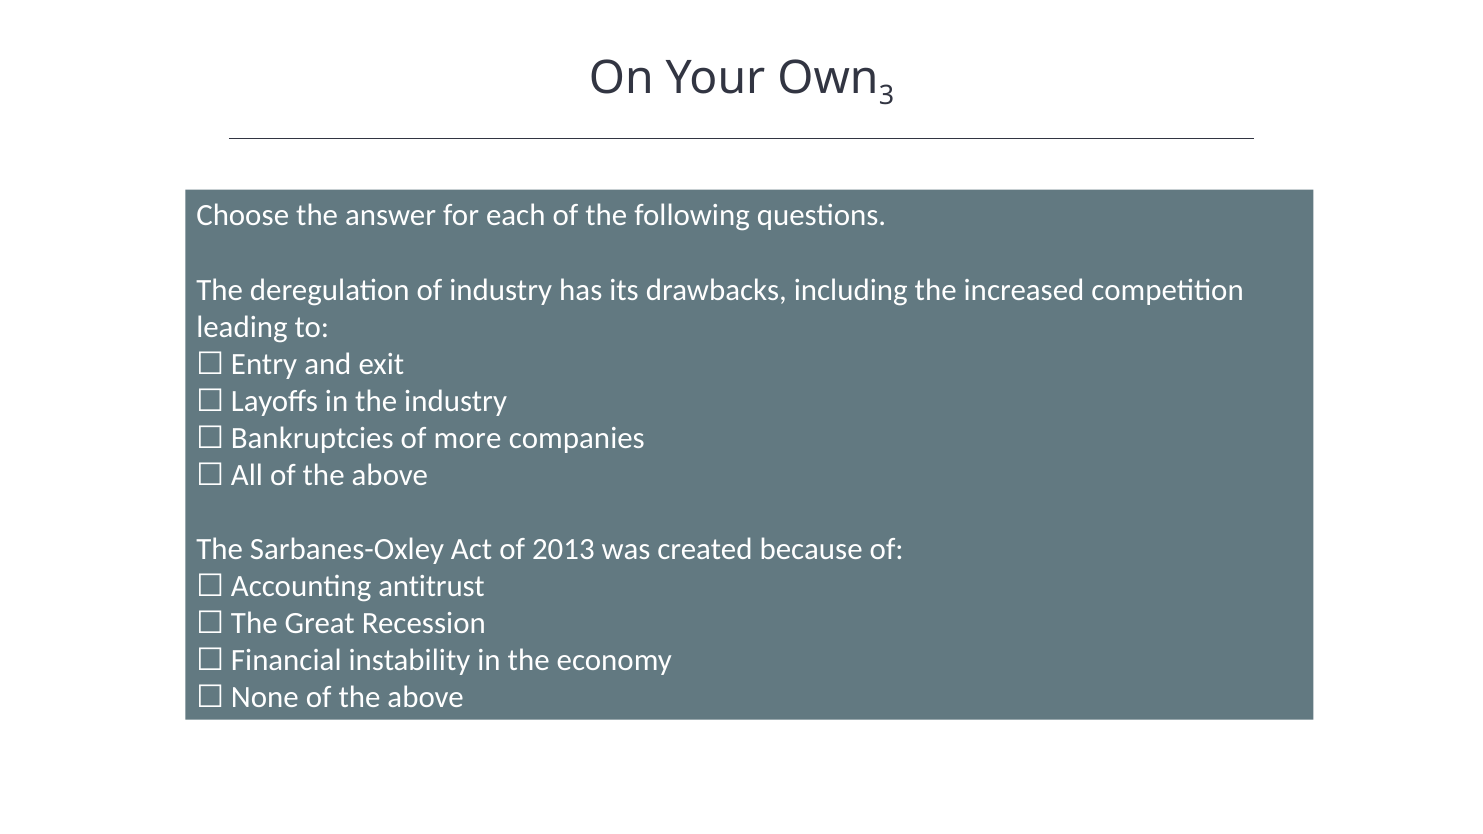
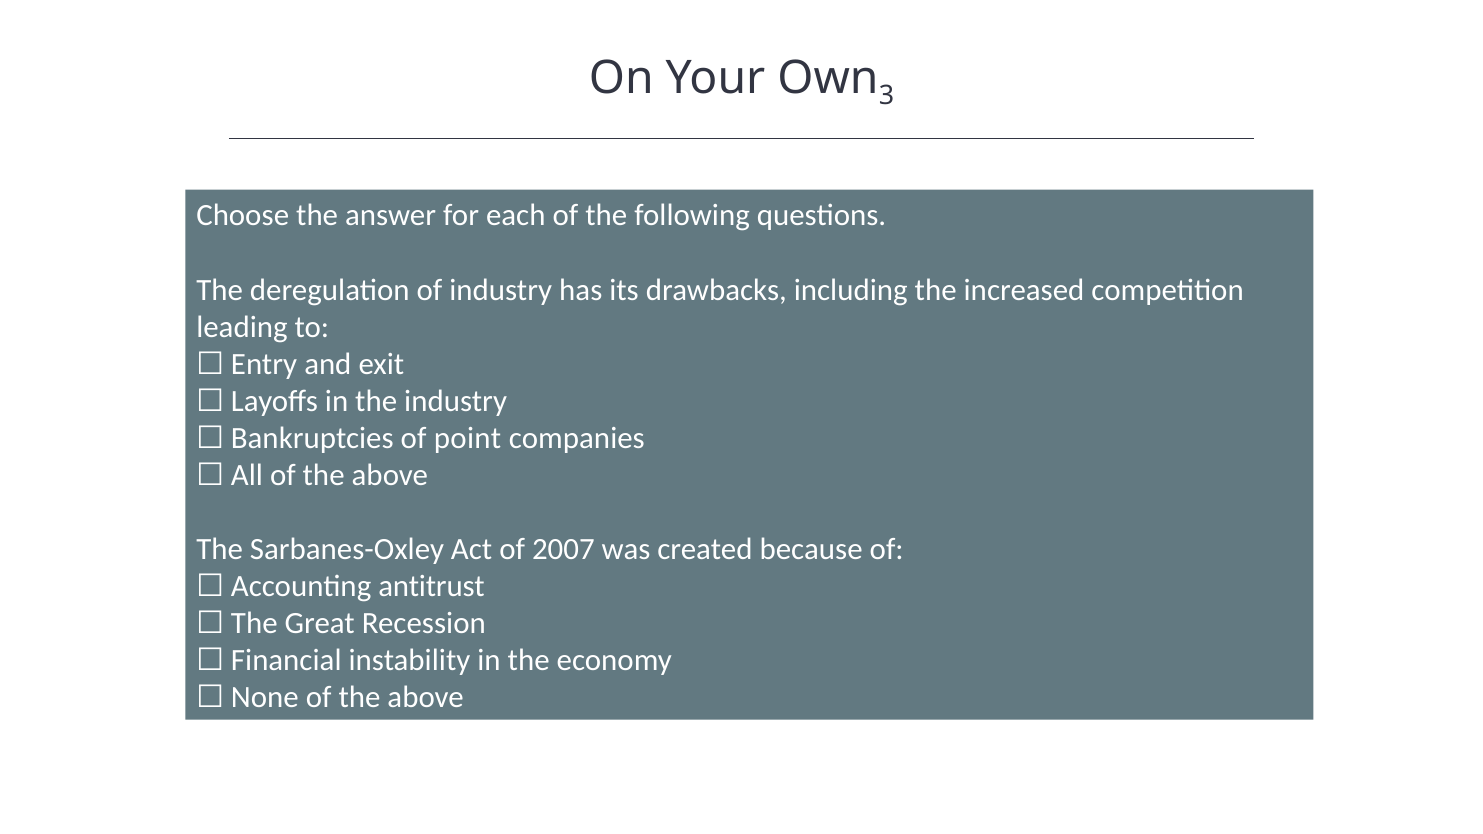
more: more -> point
2013: 2013 -> 2007
